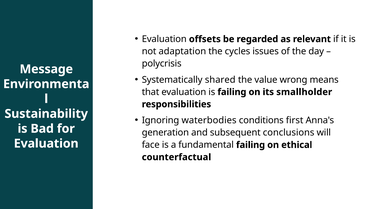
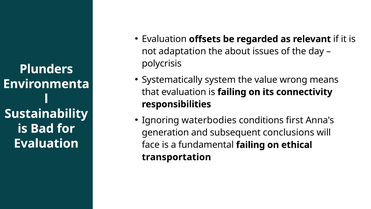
cycles: cycles -> about
Message: Message -> Plunders
shared: shared -> system
smallholder: smallholder -> connectivity
counterfactual: counterfactual -> transportation
